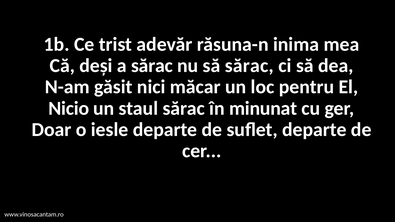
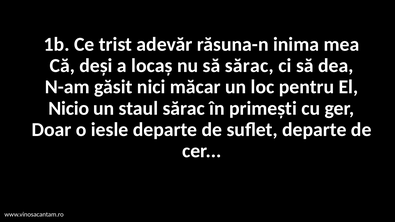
a sărac: sărac -> locaș
minunat: minunat -> primești
